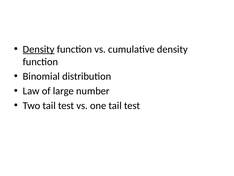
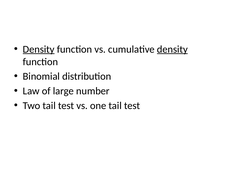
density at (172, 49) underline: none -> present
